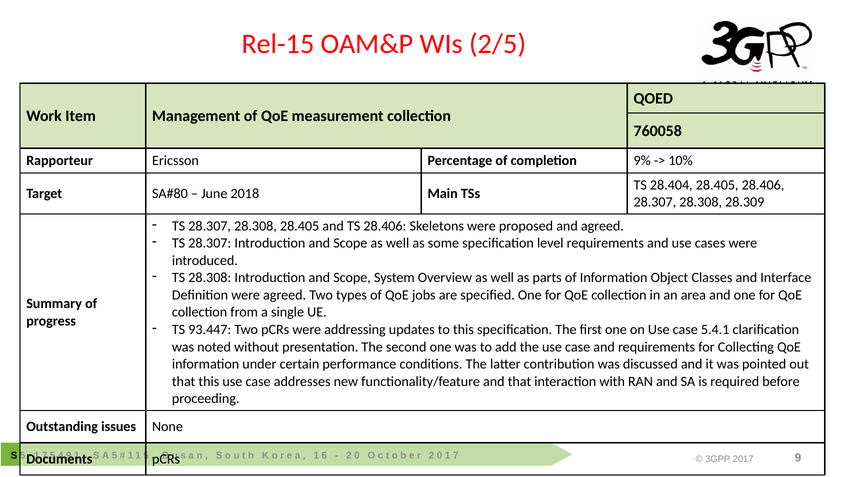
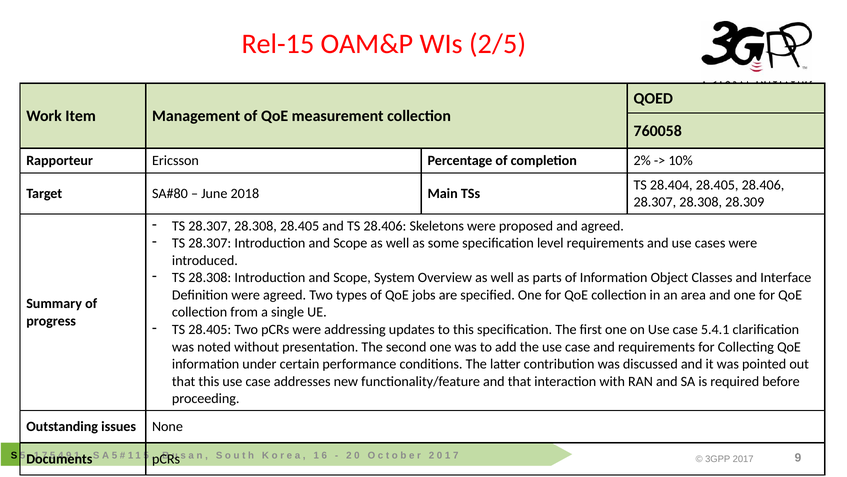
9%: 9% -> 2%
TS 93.447: 93.447 -> 28.405
